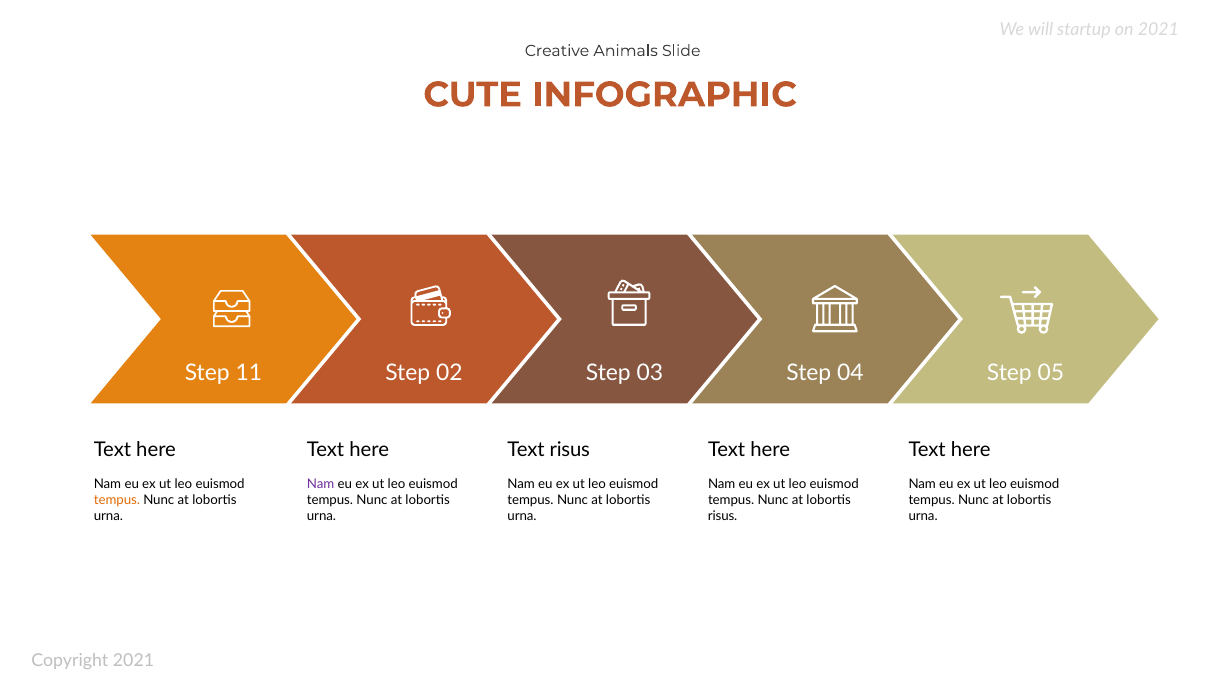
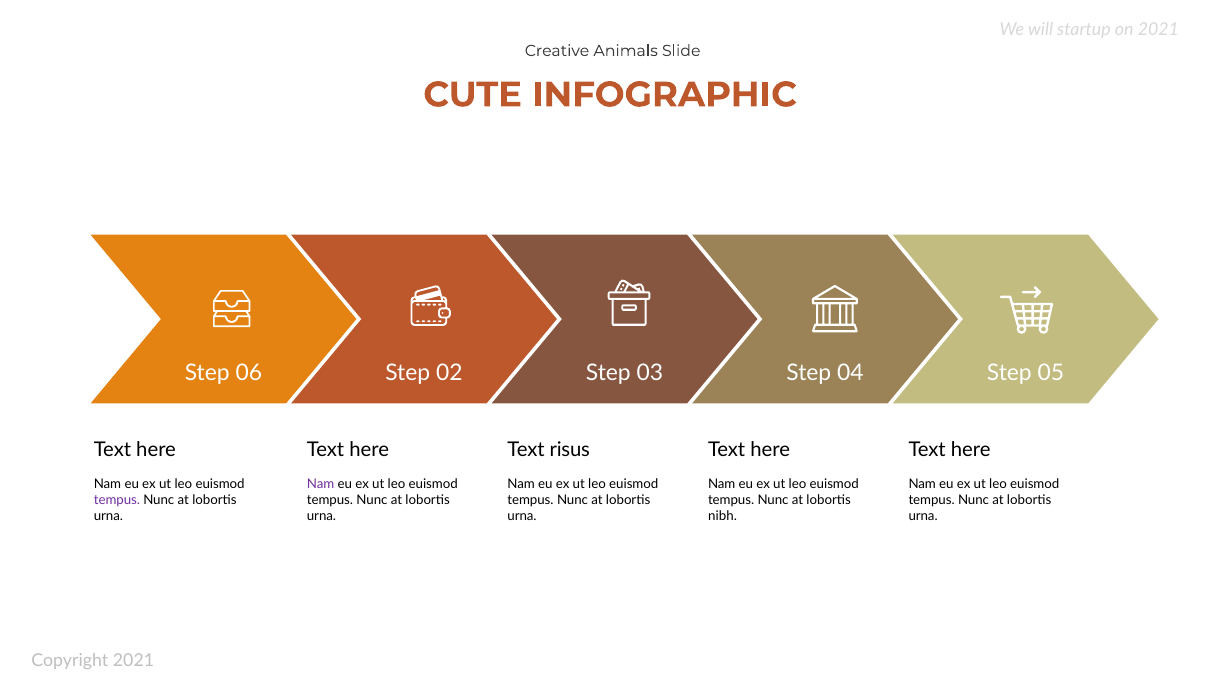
11: 11 -> 06
tempus at (117, 500) colour: orange -> purple
risus at (723, 516): risus -> nibh
